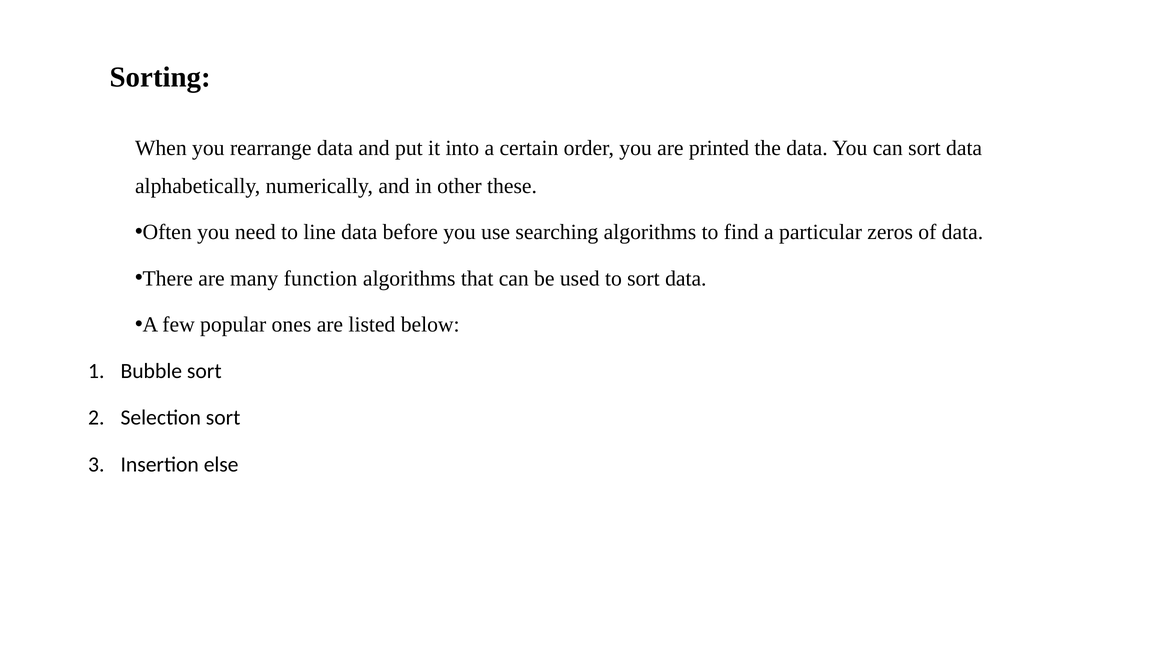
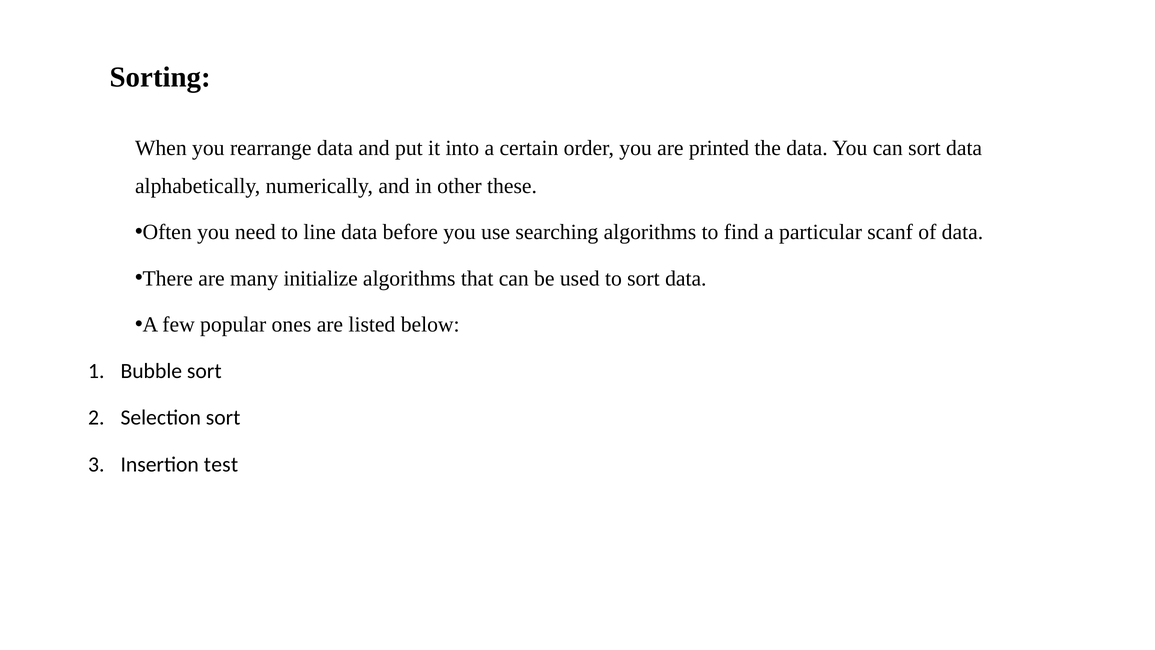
zeros: zeros -> scanf
function: function -> initialize
else: else -> test
